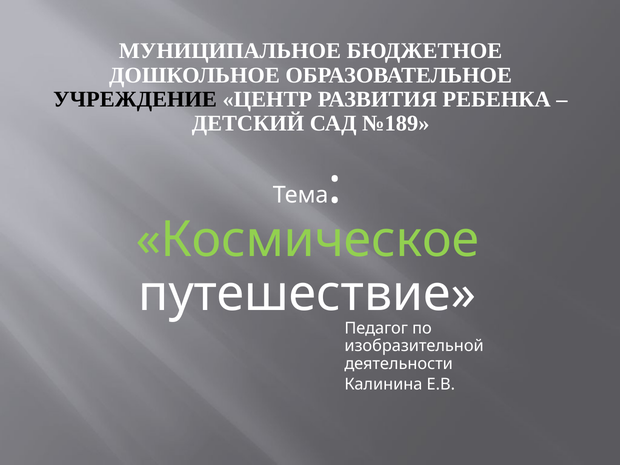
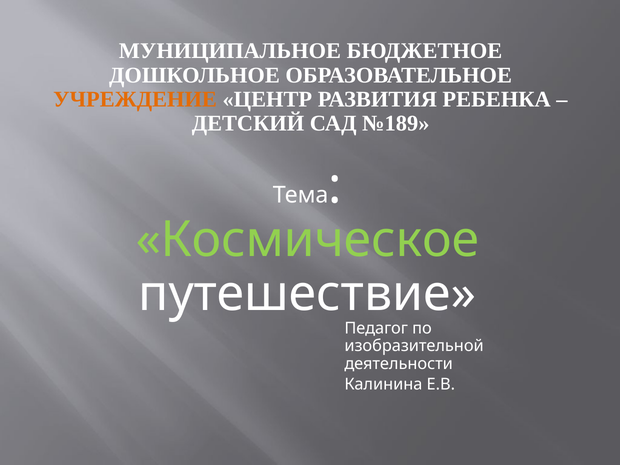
УЧРЕЖДЕНИЕ colour: black -> orange
